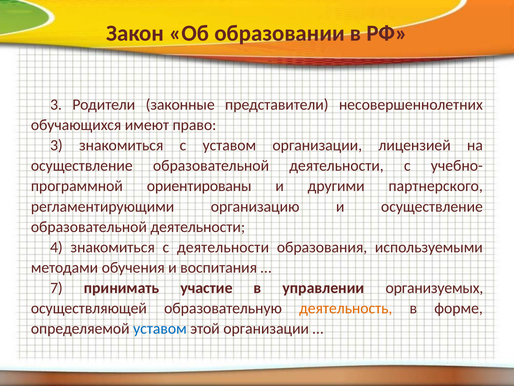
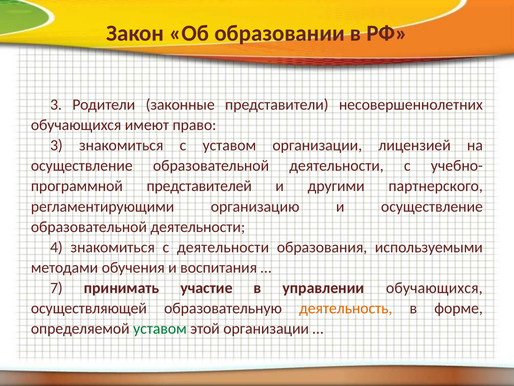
ориентированы: ориентированы -> представителей
управлении организуемых: организуемых -> обучающихся
уставом at (160, 328) colour: blue -> green
